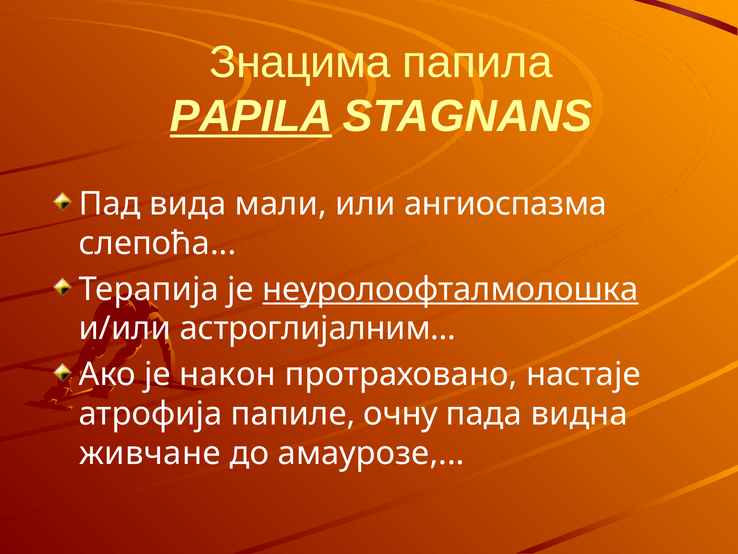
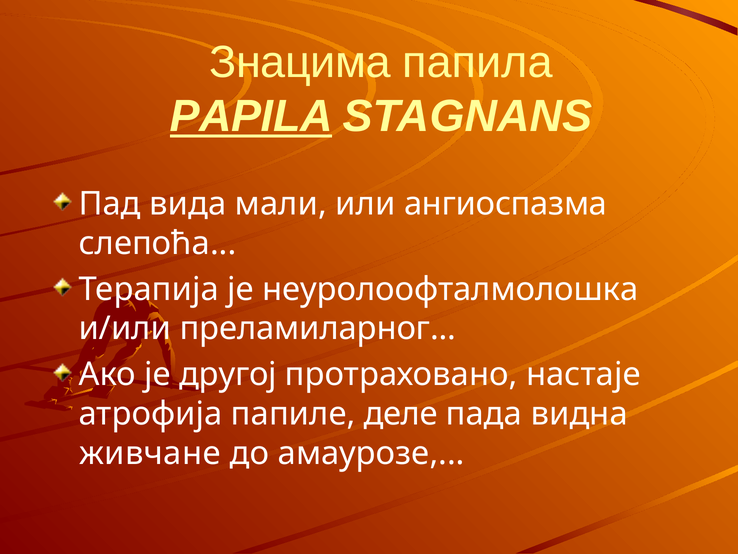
неуролоофталмолошка underline: present -> none
астроглијалним: астроглијалним -> преламиларног
након: након -> другој
очну: очну -> деле
